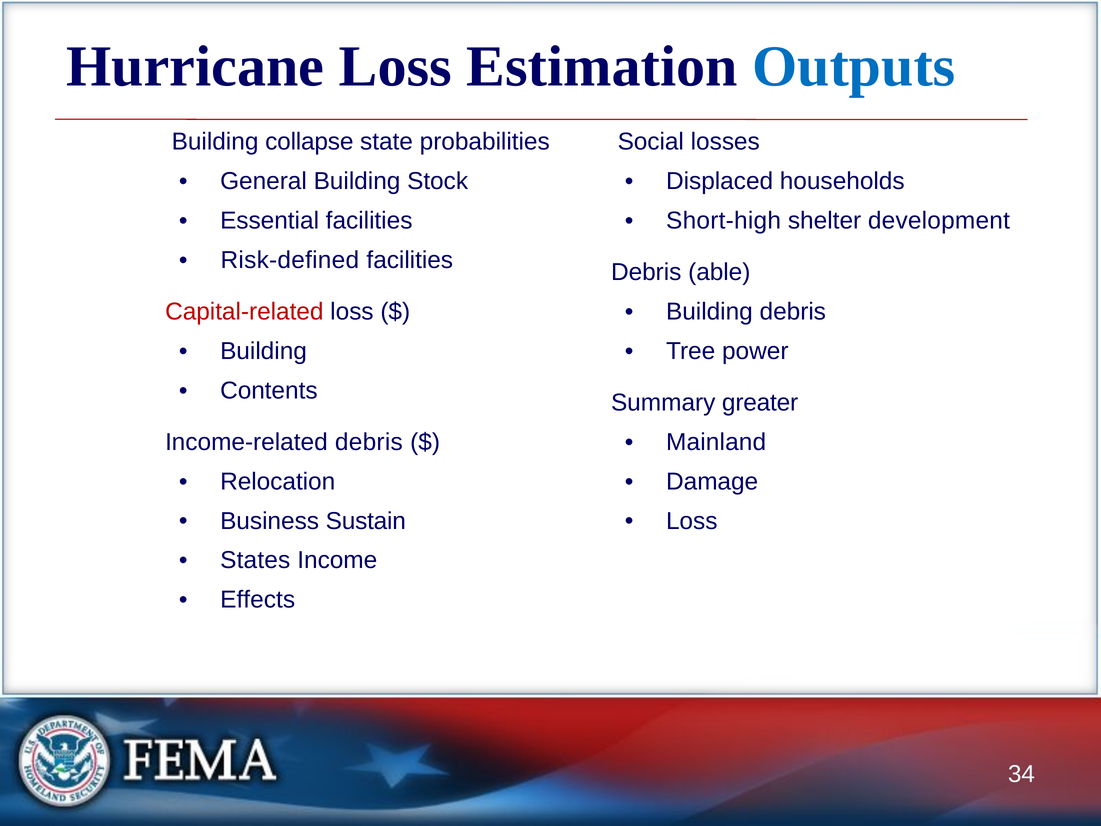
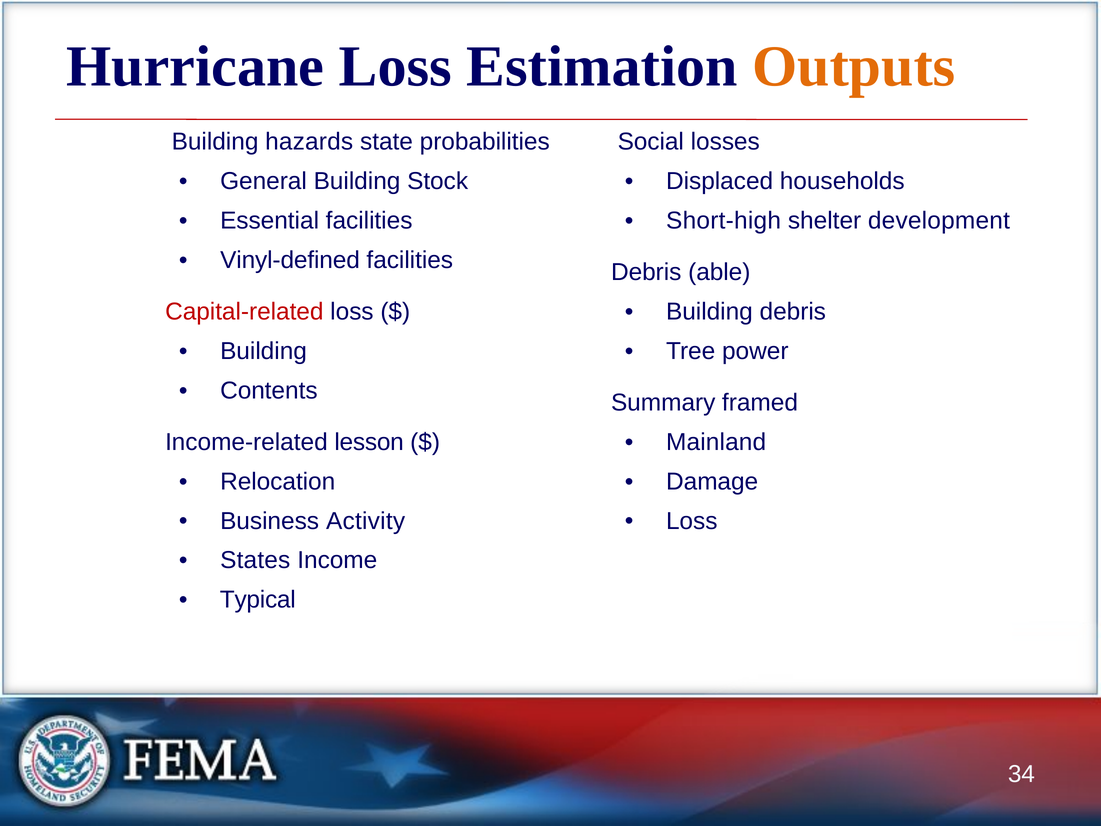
Outputs colour: blue -> orange
collapse: collapse -> hazards
Risk-defined: Risk-defined -> Vinyl-defined
greater: greater -> framed
Income-related debris: debris -> lesson
Sustain: Sustain -> Activity
Effects: Effects -> Typical
